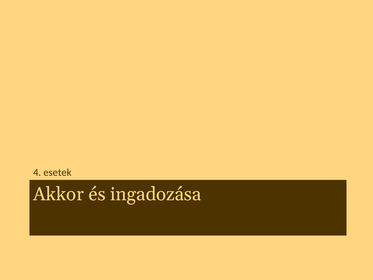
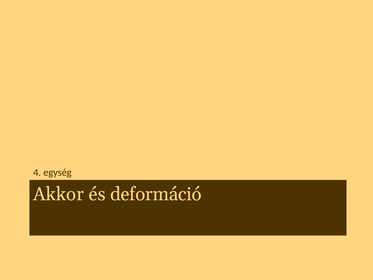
esetek: esetek -> egység
ingadozása: ingadozása -> deformáció
